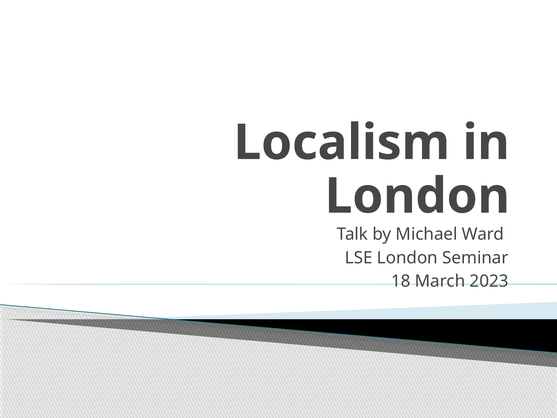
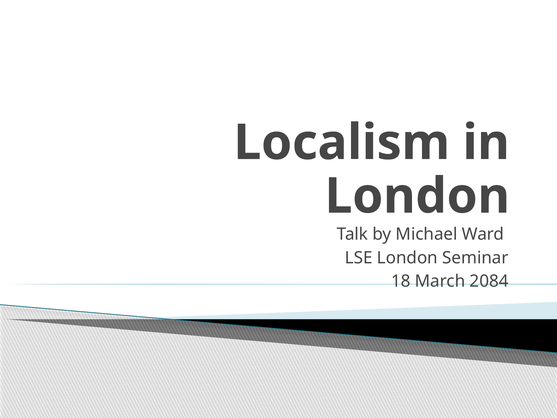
2023: 2023 -> 2084
